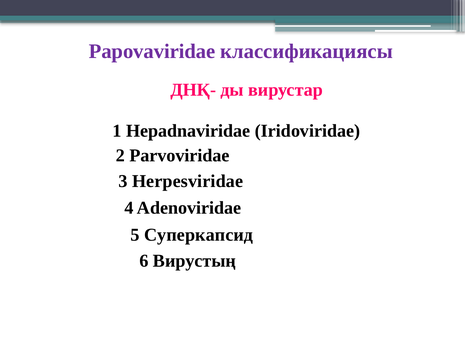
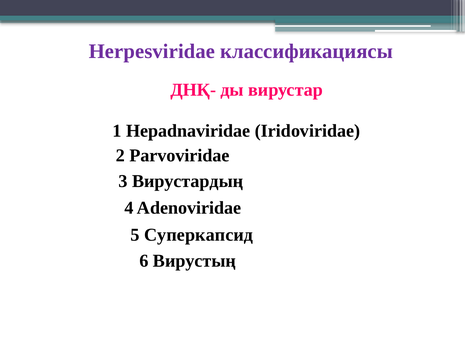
Papovaviridae: Papovaviridae -> Herpesviridae
Herpesviridae: Herpesviridae -> Вирустардың
